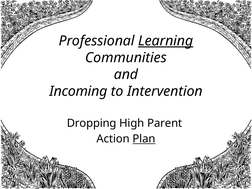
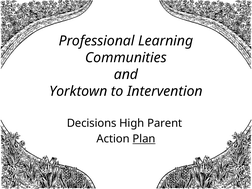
Learning underline: present -> none
Incoming: Incoming -> Yorktown
Dropping: Dropping -> Decisions
